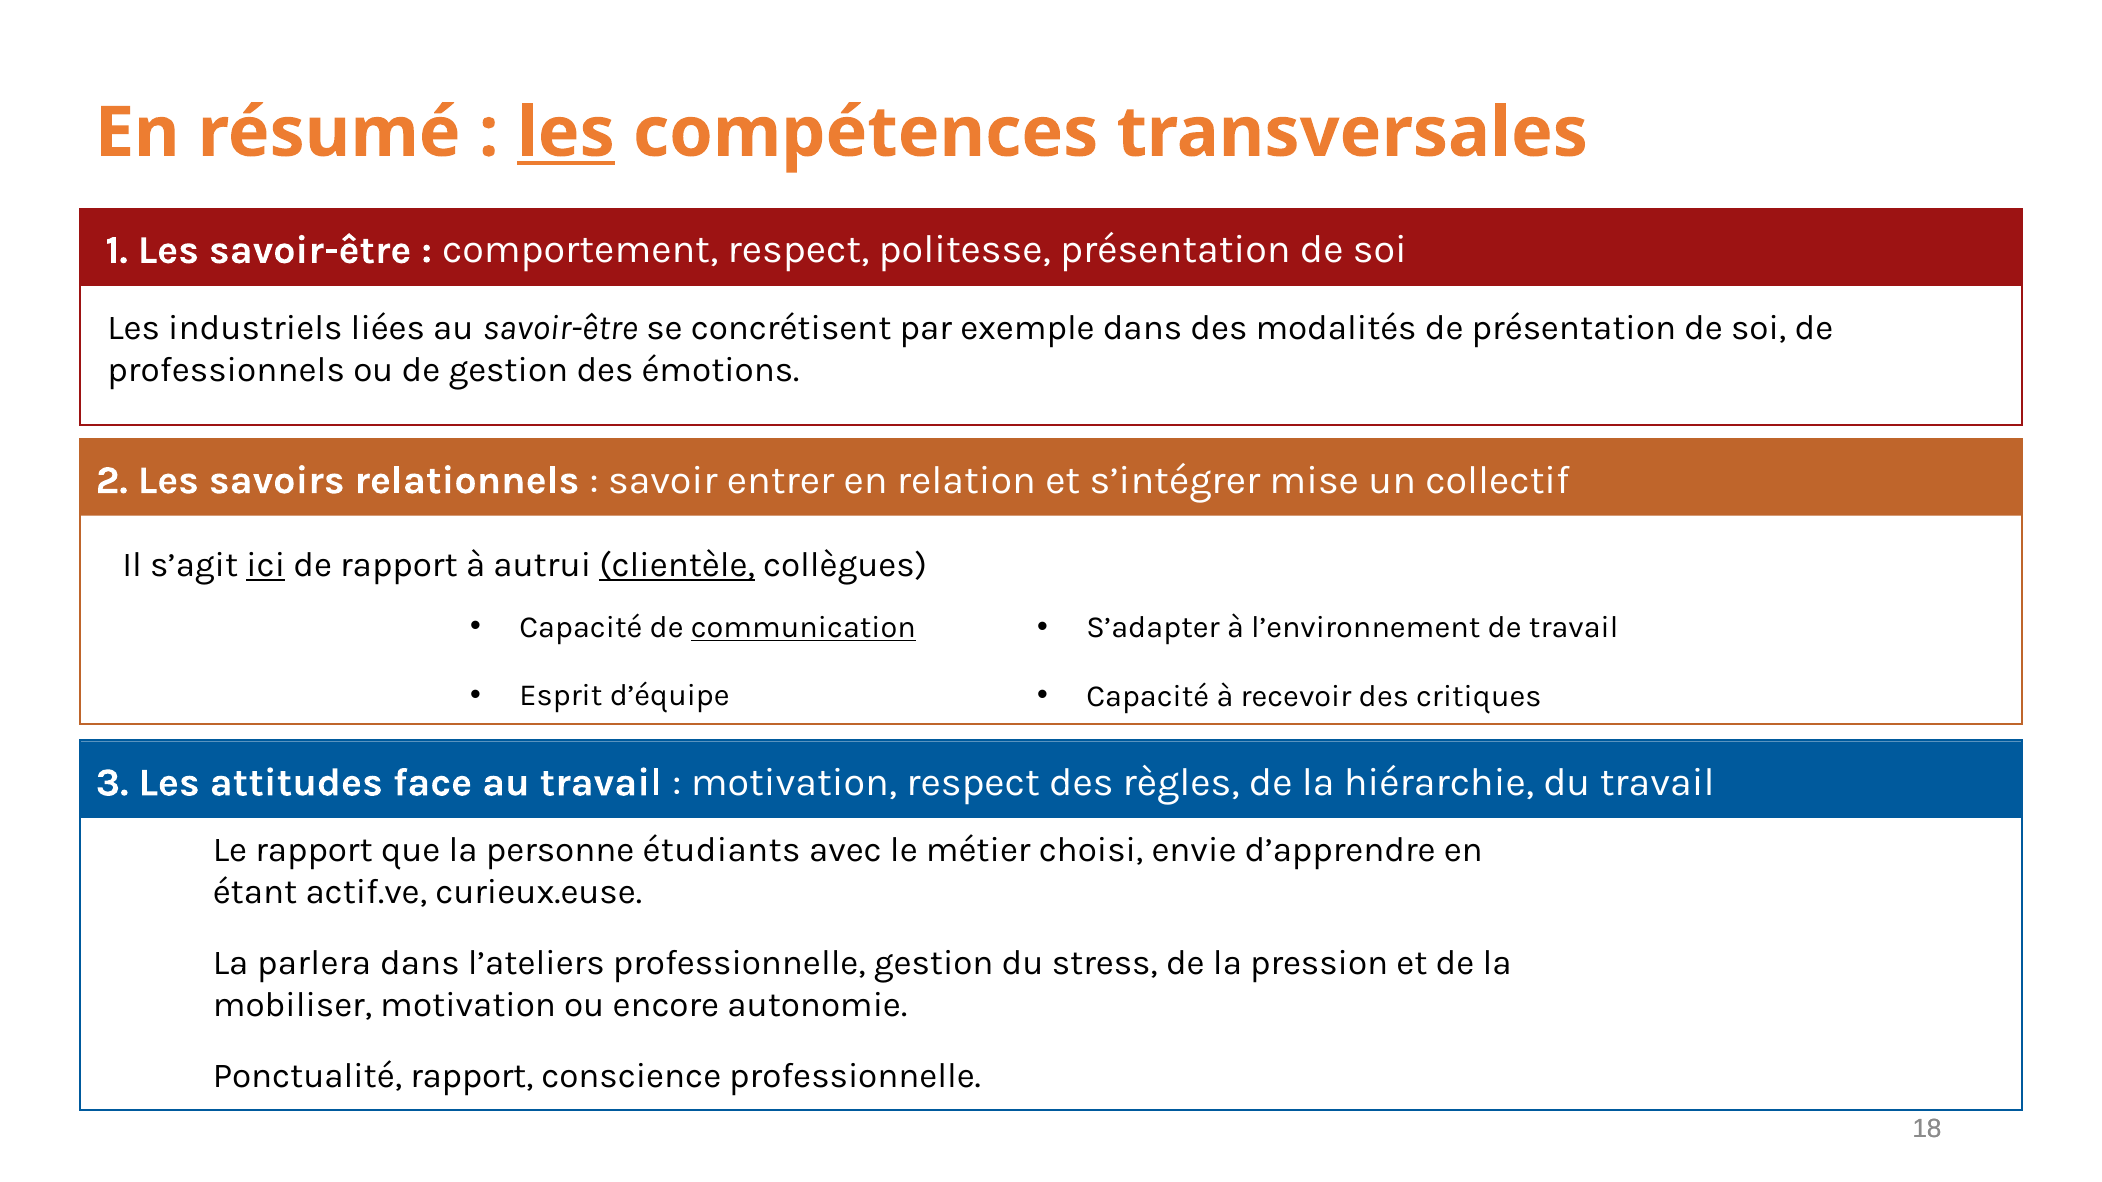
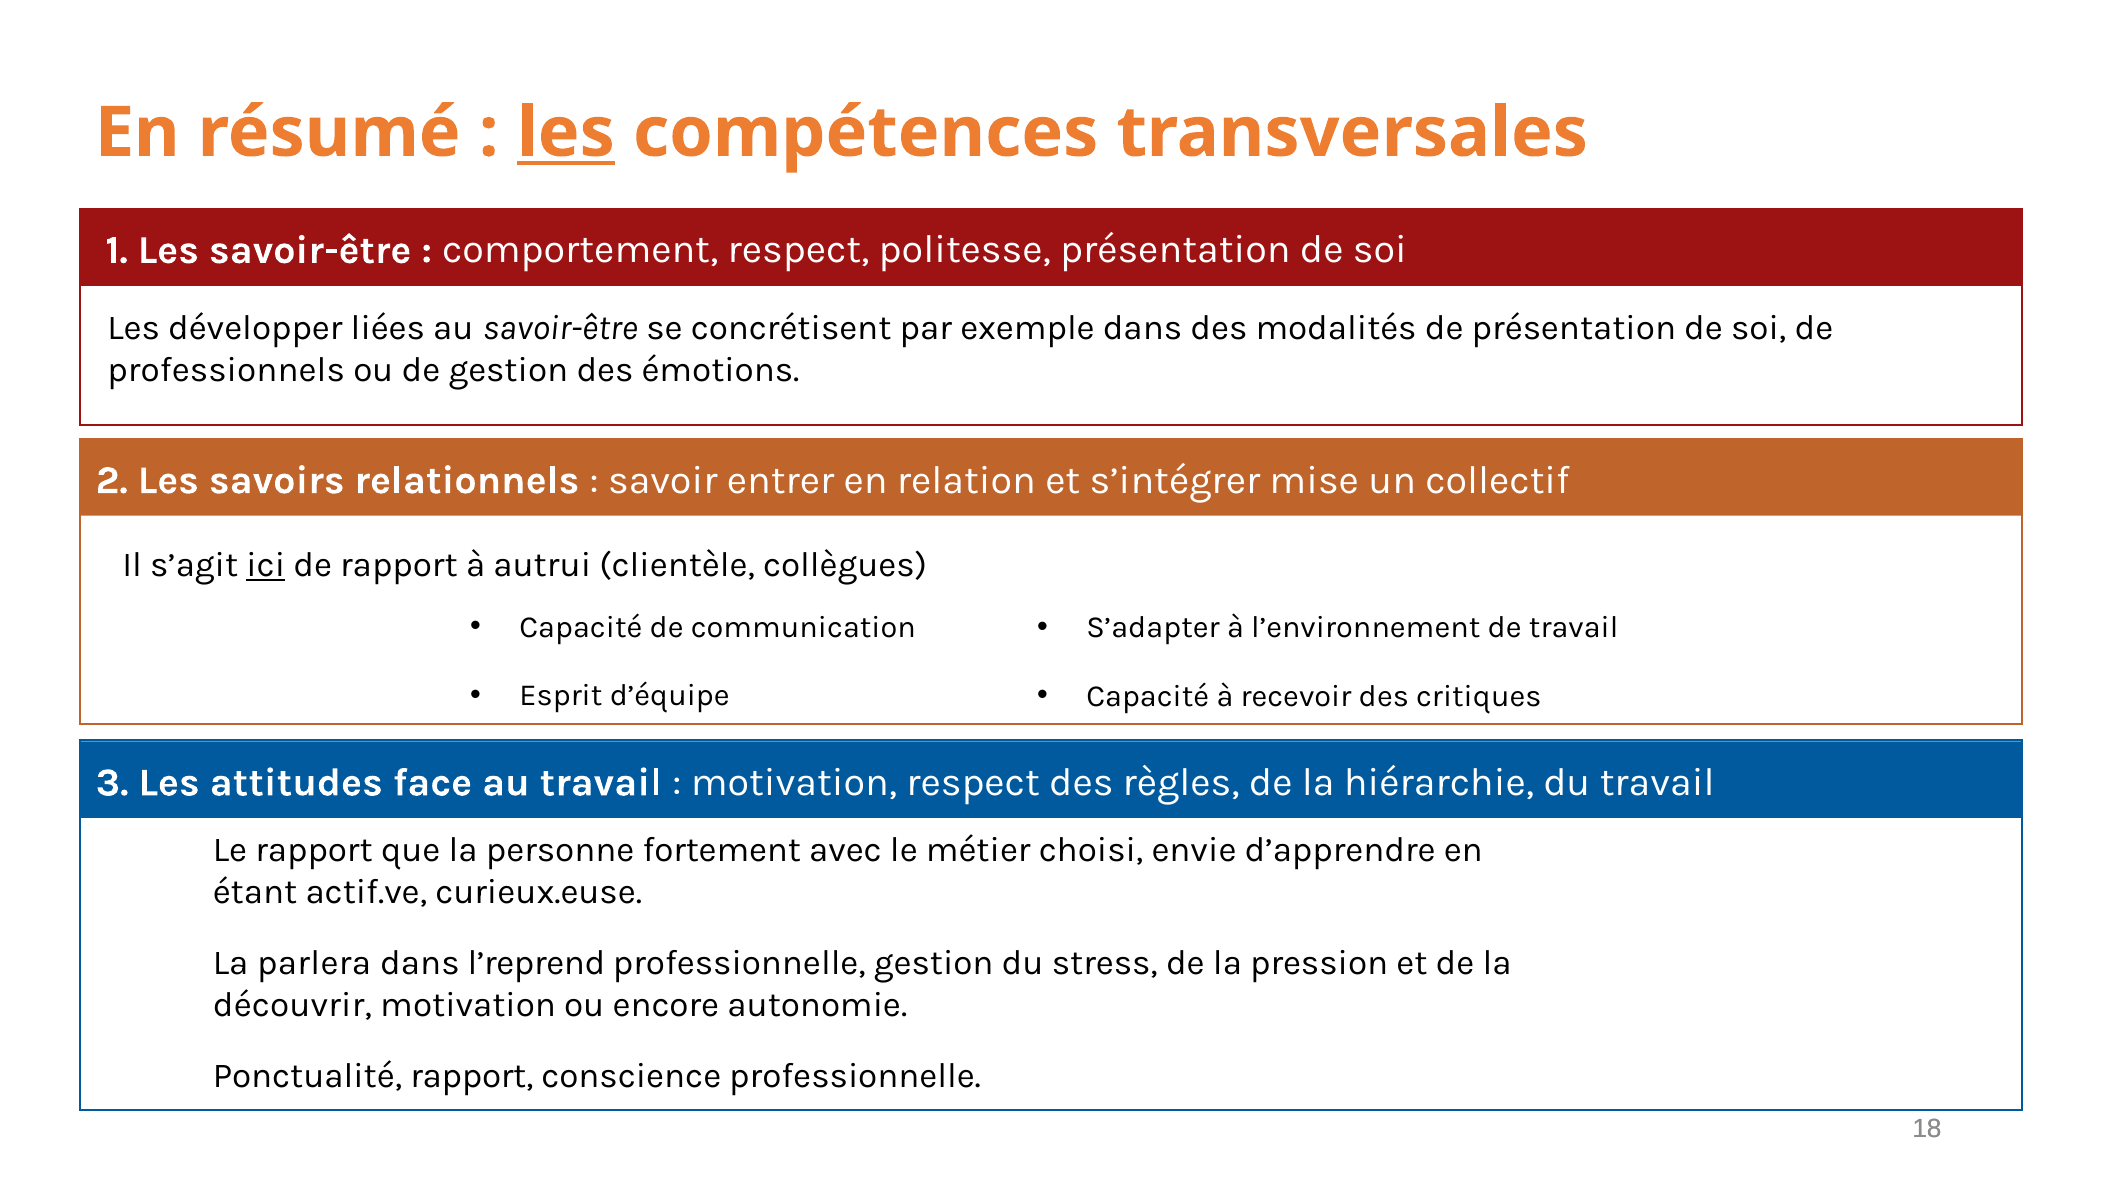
industriels: industriels -> développer
clientèle underline: present -> none
communication underline: present -> none
étudiants: étudiants -> fortement
l’ateliers: l’ateliers -> l’reprend
mobiliser: mobiliser -> découvrir
